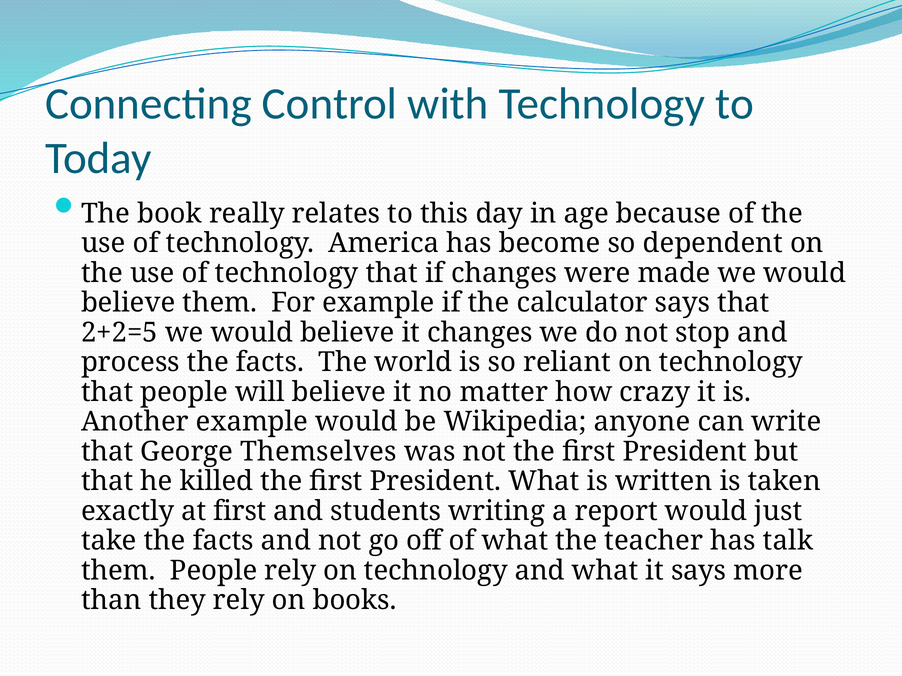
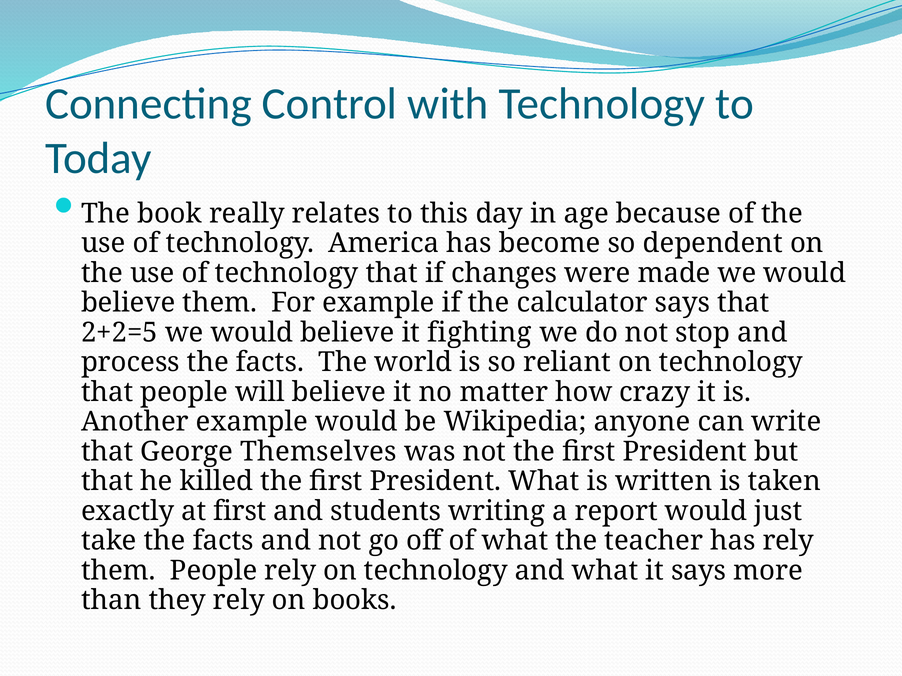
it changes: changes -> fighting
has talk: talk -> rely
